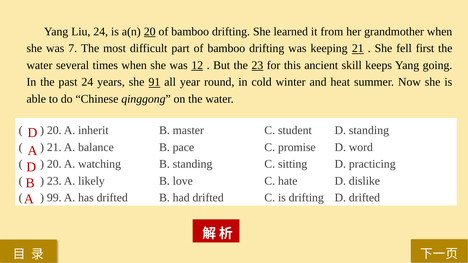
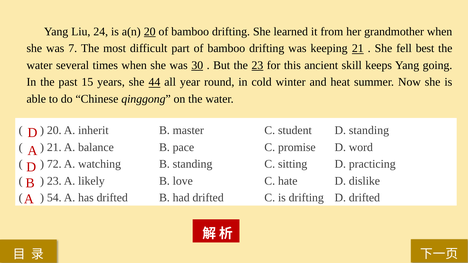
first: first -> best
12: 12 -> 30
past 24: 24 -> 15
91: 91 -> 44
20 at (54, 164): 20 -> 72
99: 99 -> 54
